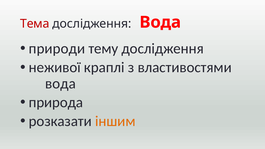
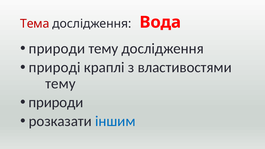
неживої: неживої -> природі
вода at (60, 84): вода -> тему
природа at (56, 102): природа -> природи
іншим colour: orange -> blue
